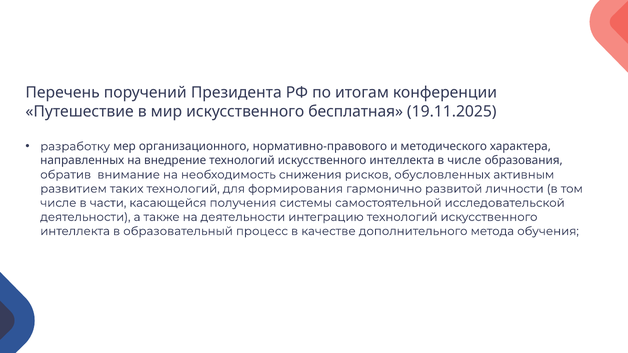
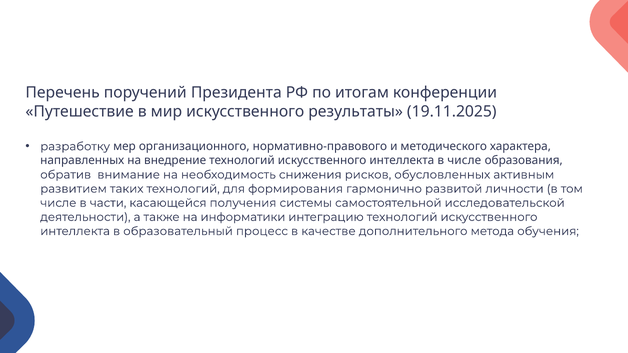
бесплатная: бесплатная -> результаты
на деятельности: деятельности -> информатики
